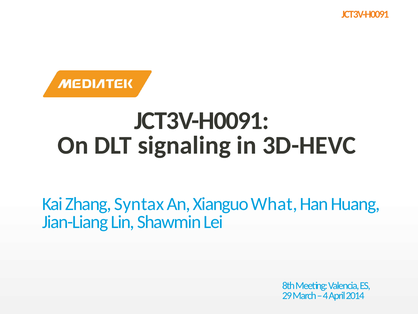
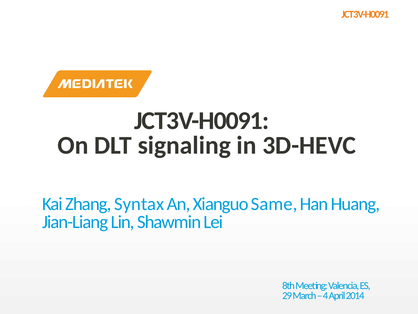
What: What -> Same
